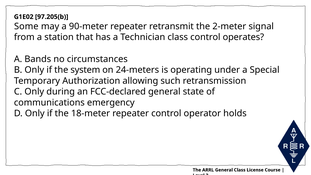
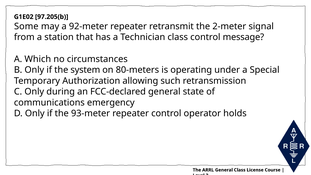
90-meter: 90-meter -> 92-meter
operates: operates -> message
Bands: Bands -> Which
24-meters: 24-meters -> 80-meters
18-meter: 18-meter -> 93-meter
